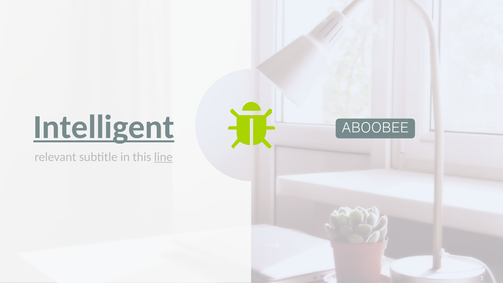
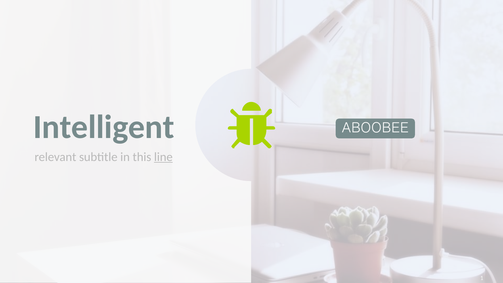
Intelligent underline: present -> none
